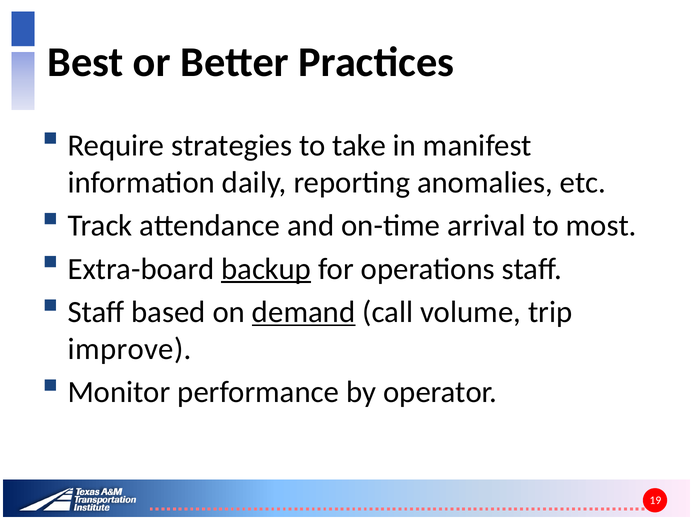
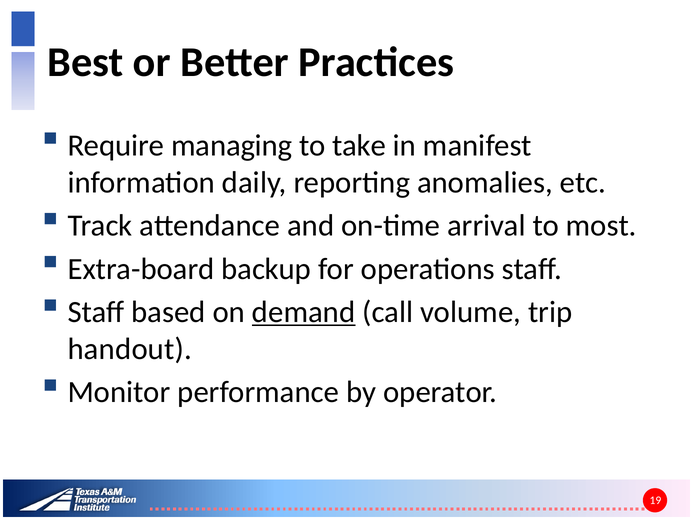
strategies: strategies -> managing
backup underline: present -> none
improve: improve -> handout
